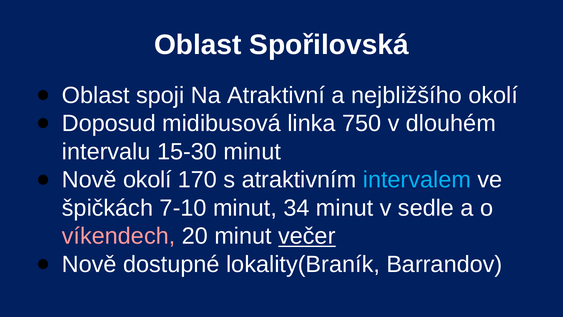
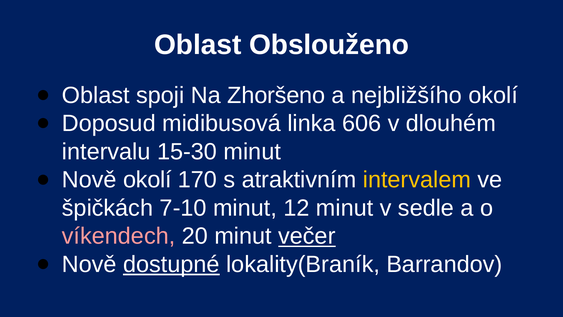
Spořilovská: Spořilovská -> Obslouženo
Atraktivní: Atraktivní -> Zhoršeno
750: 750 -> 606
intervalem colour: light blue -> yellow
34: 34 -> 12
dostupné underline: none -> present
